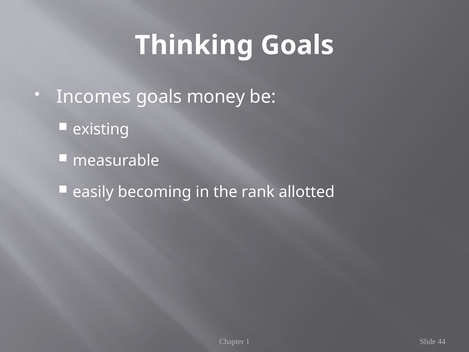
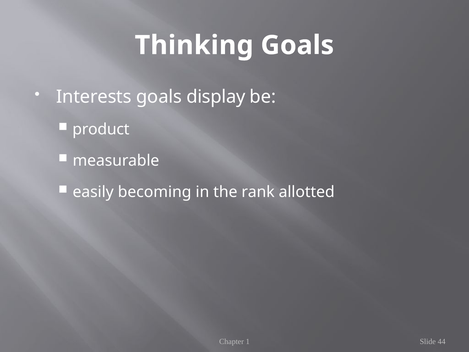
Incomes: Incomes -> Interests
money: money -> display
existing: existing -> product
